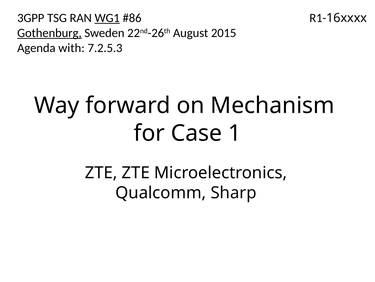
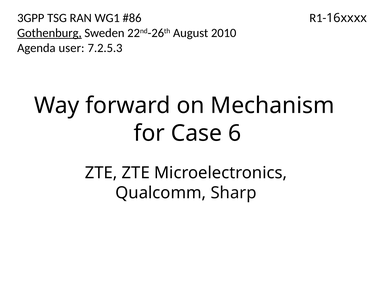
WG1 underline: present -> none
2015: 2015 -> 2010
with: with -> user
1: 1 -> 6
